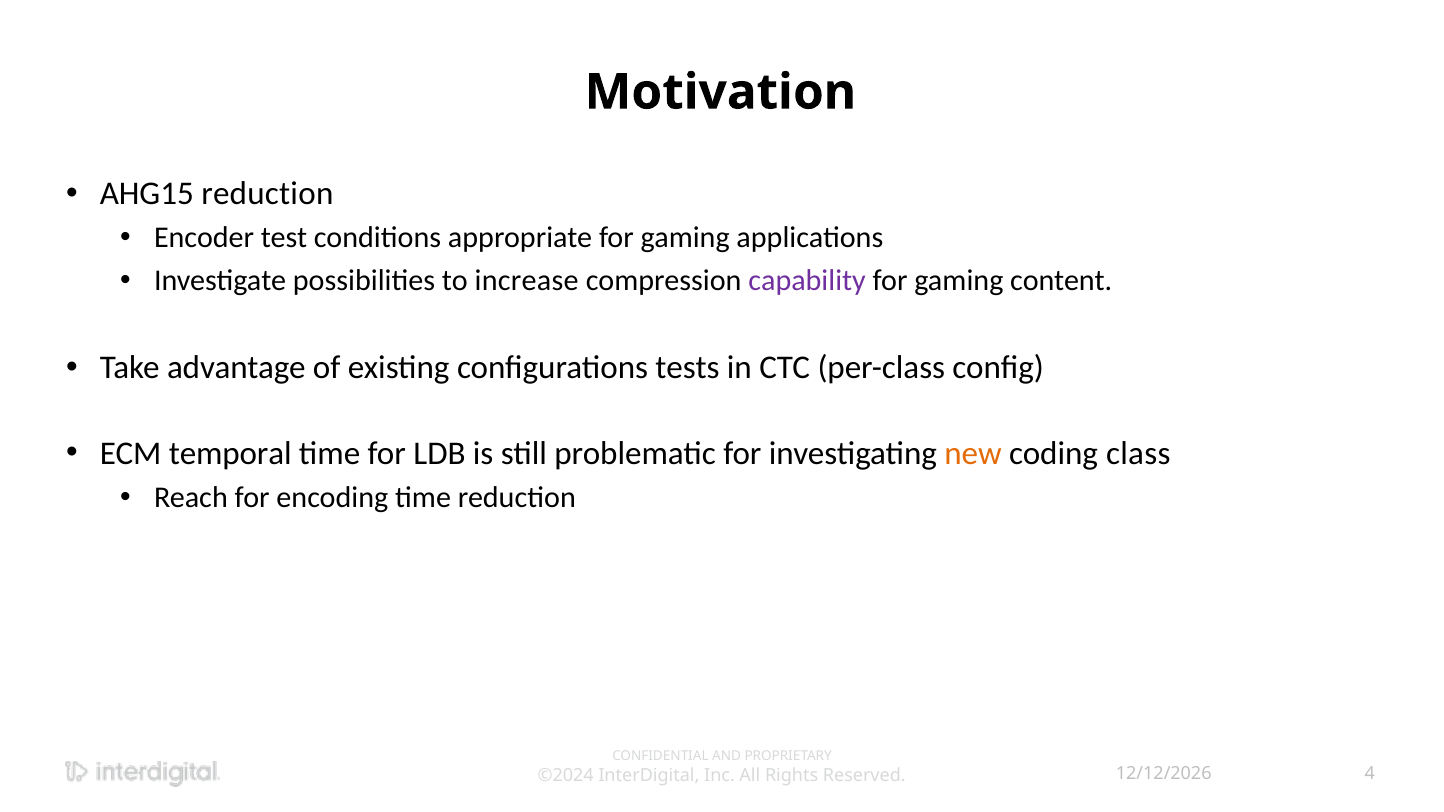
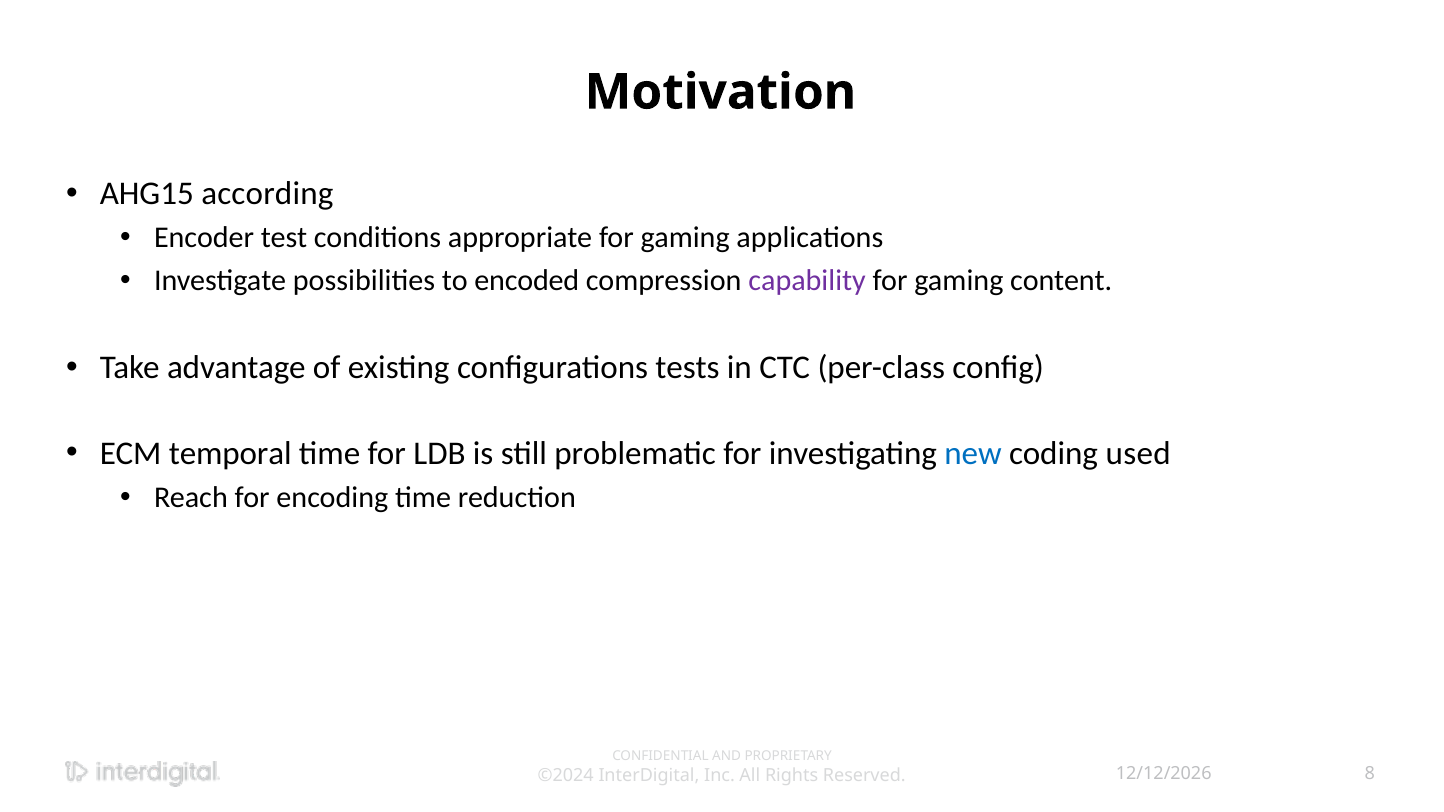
AHG15 reduction: reduction -> according
increase: increase -> encoded
new colour: orange -> blue
class: class -> used
4: 4 -> 8
